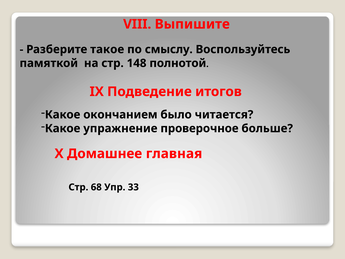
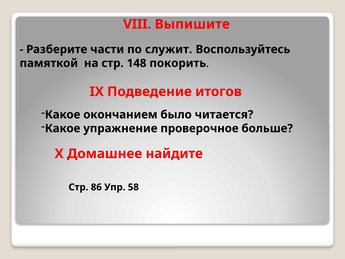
такое: такое -> части
смыслу: смыслу -> служит
полнотой: полнотой -> покорить
главная: главная -> найдите
68: 68 -> 86
33: 33 -> 58
